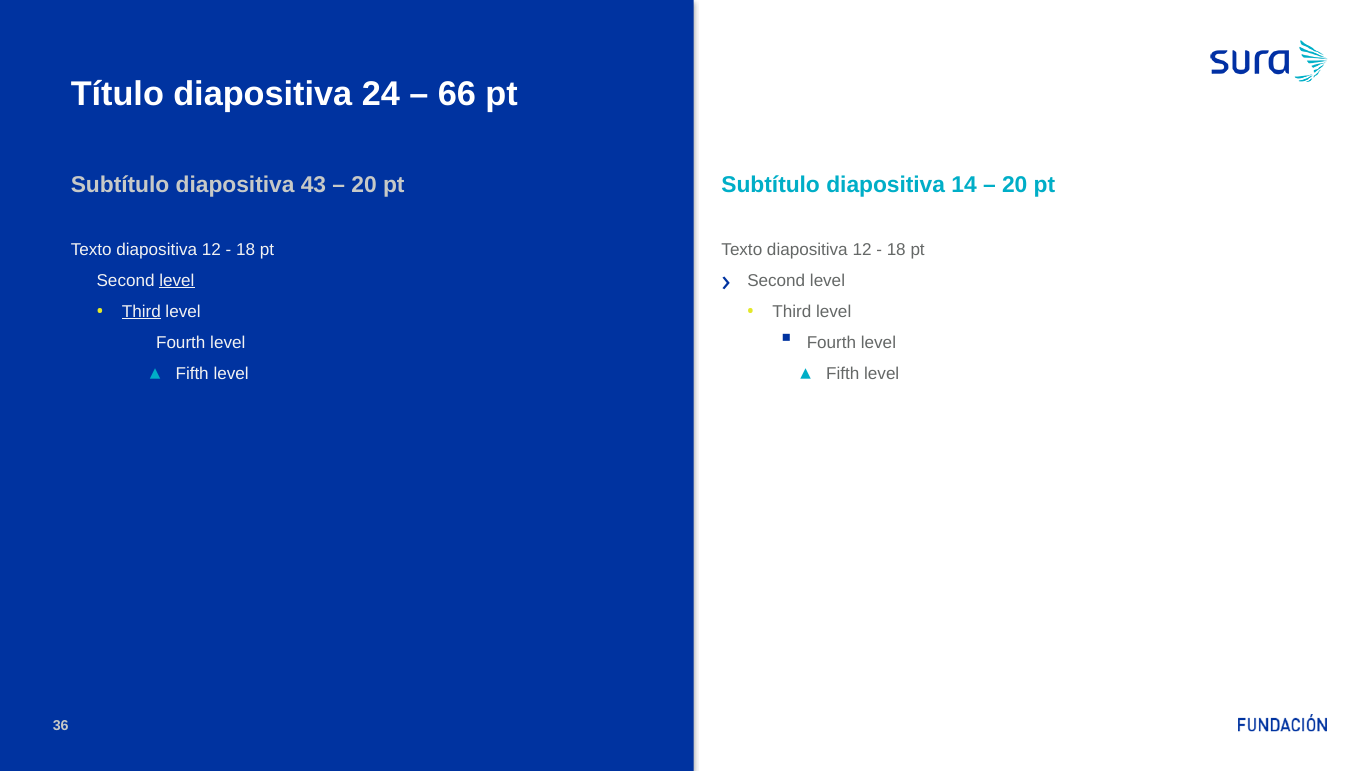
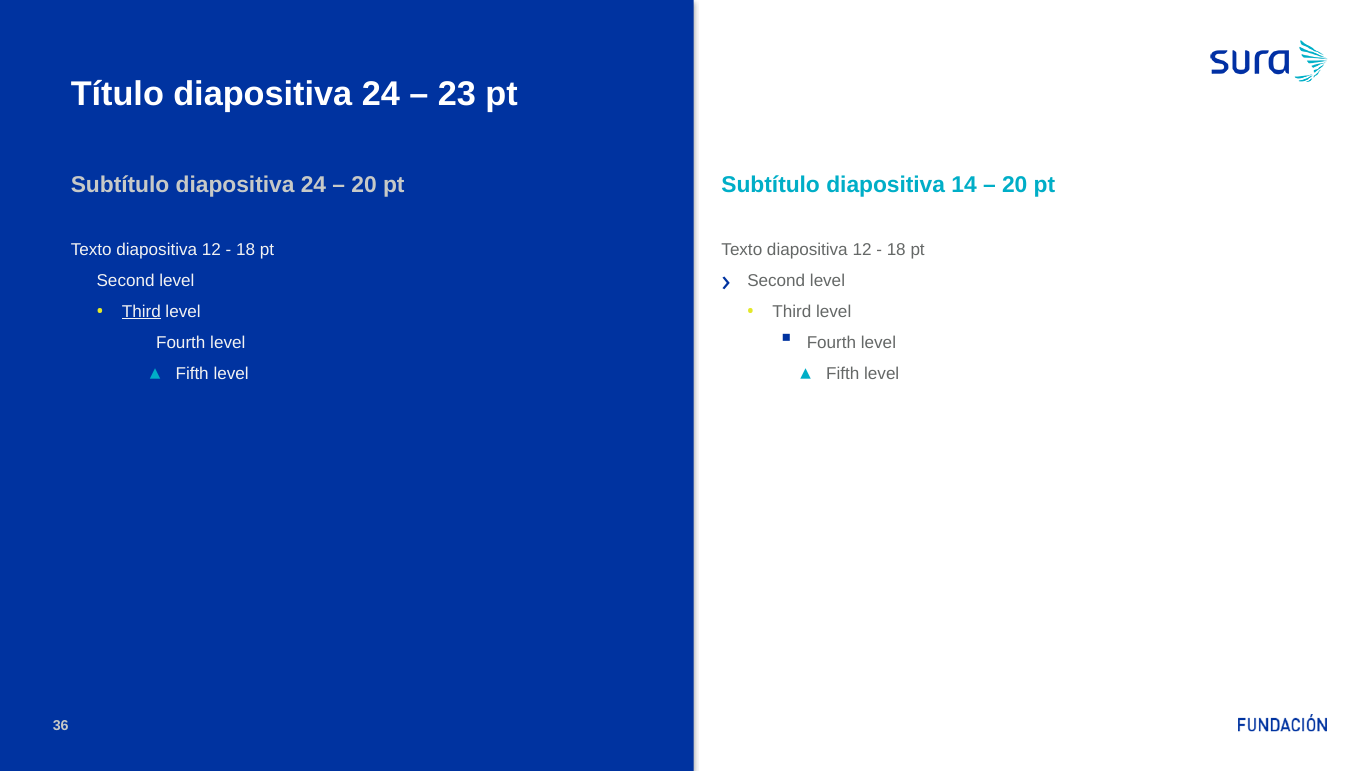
66: 66 -> 23
Subtítulo diapositiva 43: 43 -> 24
level at (177, 280) underline: present -> none
